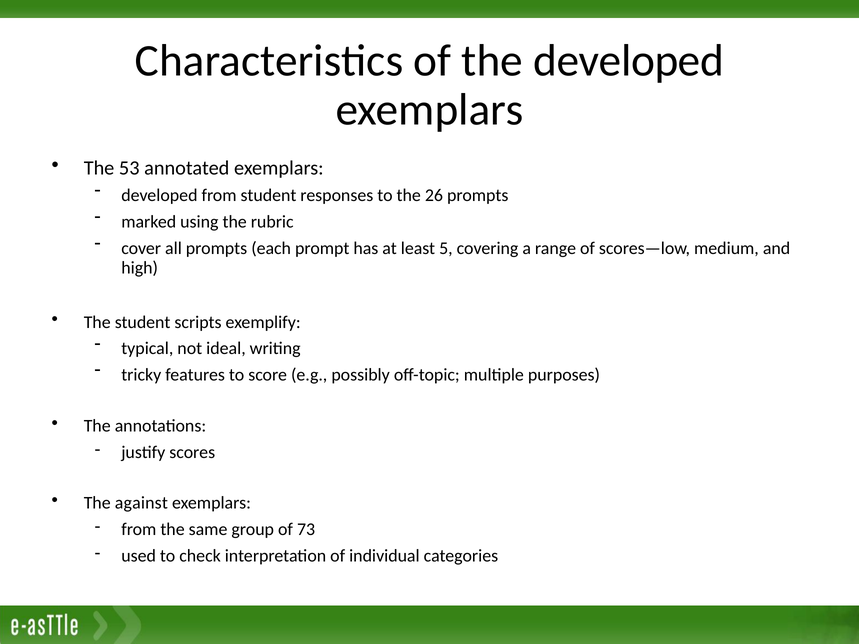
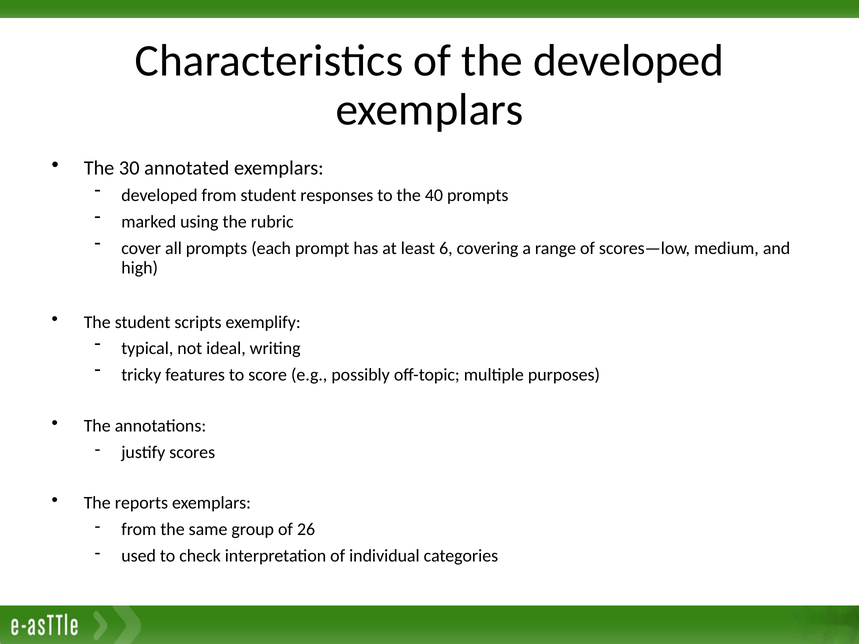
53: 53 -> 30
26: 26 -> 40
5: 5 -> 6
against: against -> reports
73: 73 -> 26
